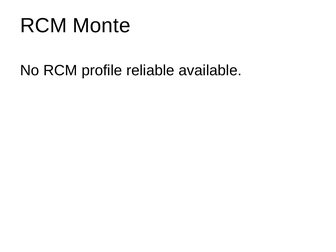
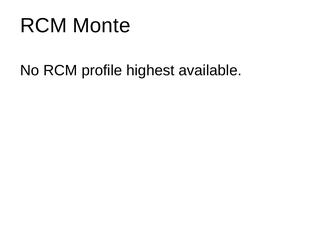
reliable: reliable -> highest
